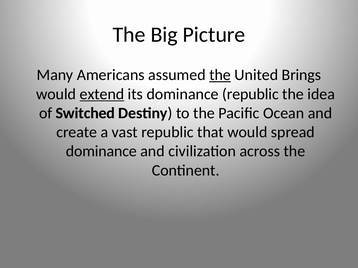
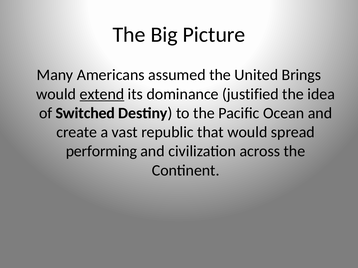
the at (220, 75) underline: present -> none
dominance republic: republic -> justified
dominance at (101, 151): dominance -> performing
